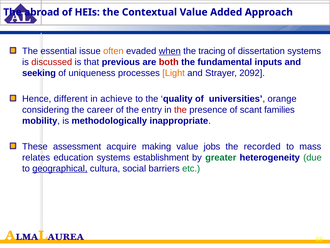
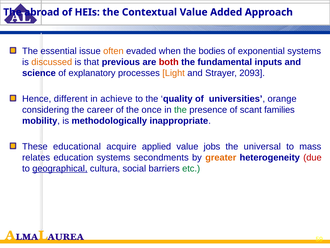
when underline: present -> none
tracing: tracing -> bodies
dissertation: dissertation -> exponential
discussed colour: red -> orange
seeking: seeking -> science
uniqueness: uniqueness -> explanatory
2092: 2092 -> 2093
entry: entry -> once
the at (180, 110) colour: red -> green
assessment: assessment -> educational
making: making -> applied
recorded: recorded -> universal
establishment: establishment -> secondments
greater colour: green -> orange
due colour: green -> red
